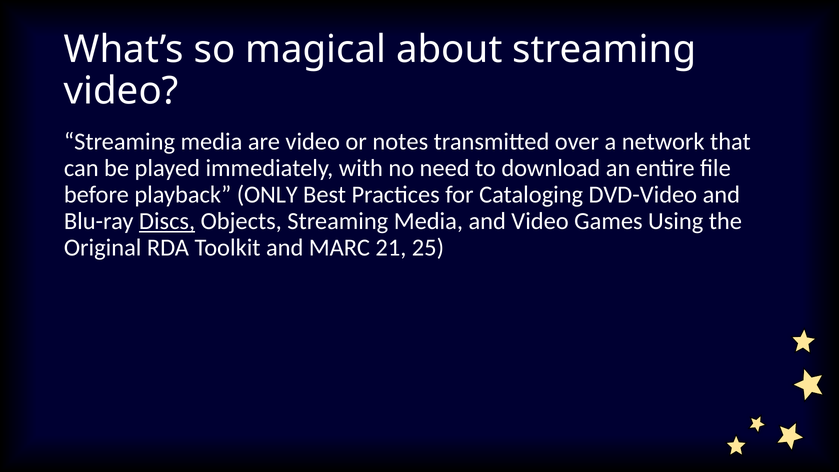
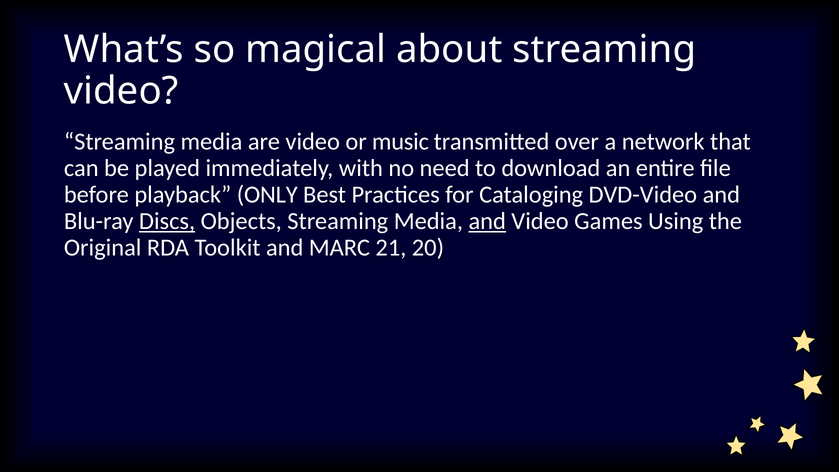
notes: notes -> music
and at (487, 221) underline: none -> present
25: 25 -> 20
